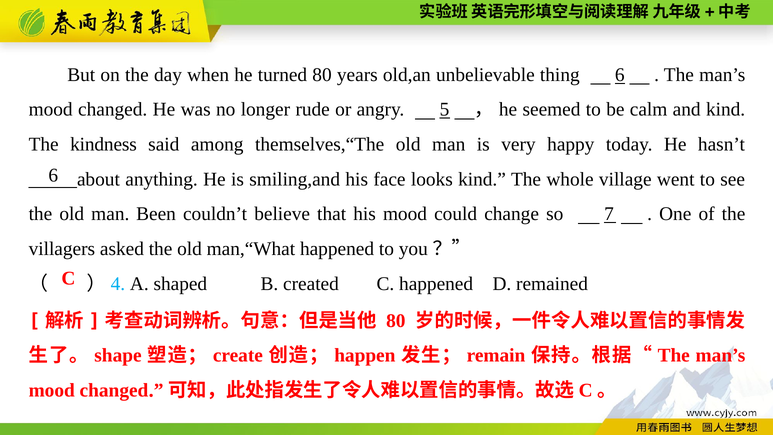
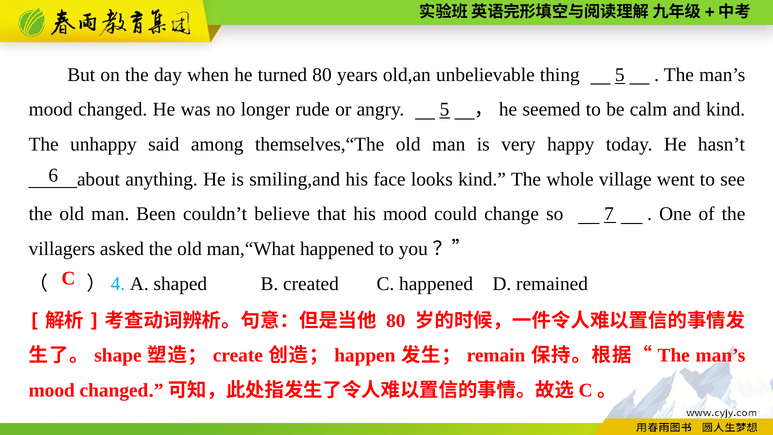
thing 6: 6 -> 5
kindness: kindness -> unhappy
